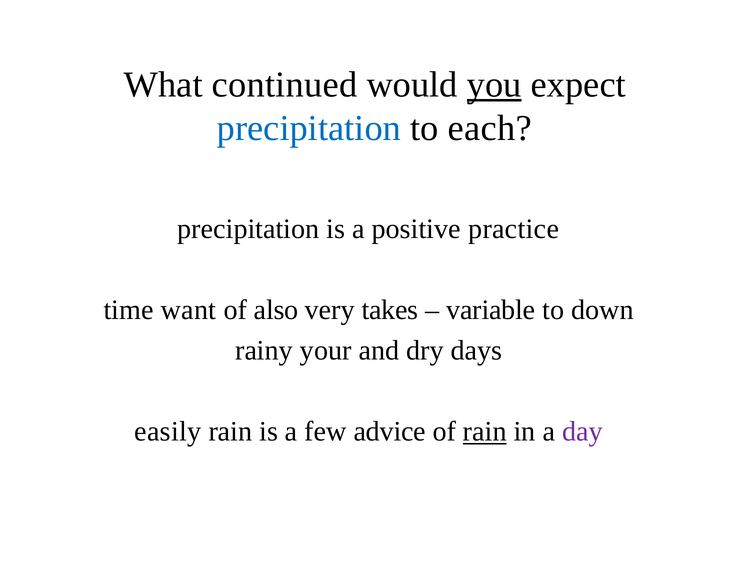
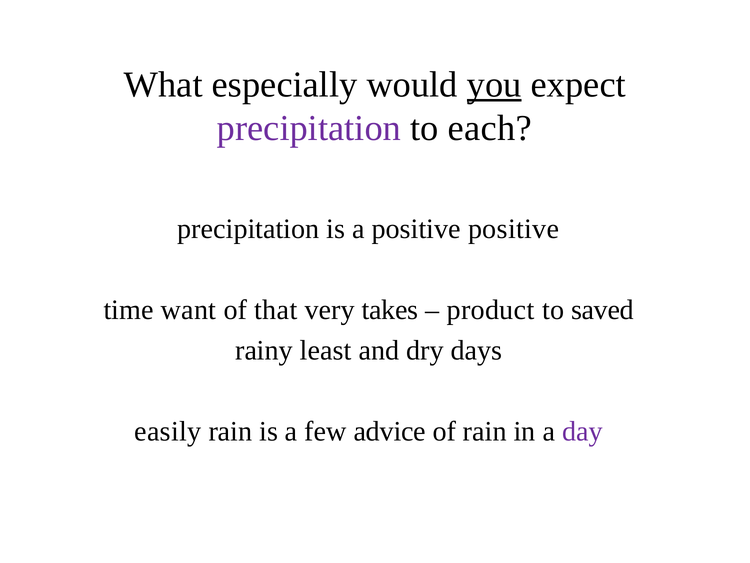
continued: continued -> especially
precipitation at (309, 128) colour: blue -> purple
positive practice: practice -> positive
also: also -> that
variable: variable -> product
down: down -> saved
your: your -> least
rain at (485, 431) underline: present -> none
